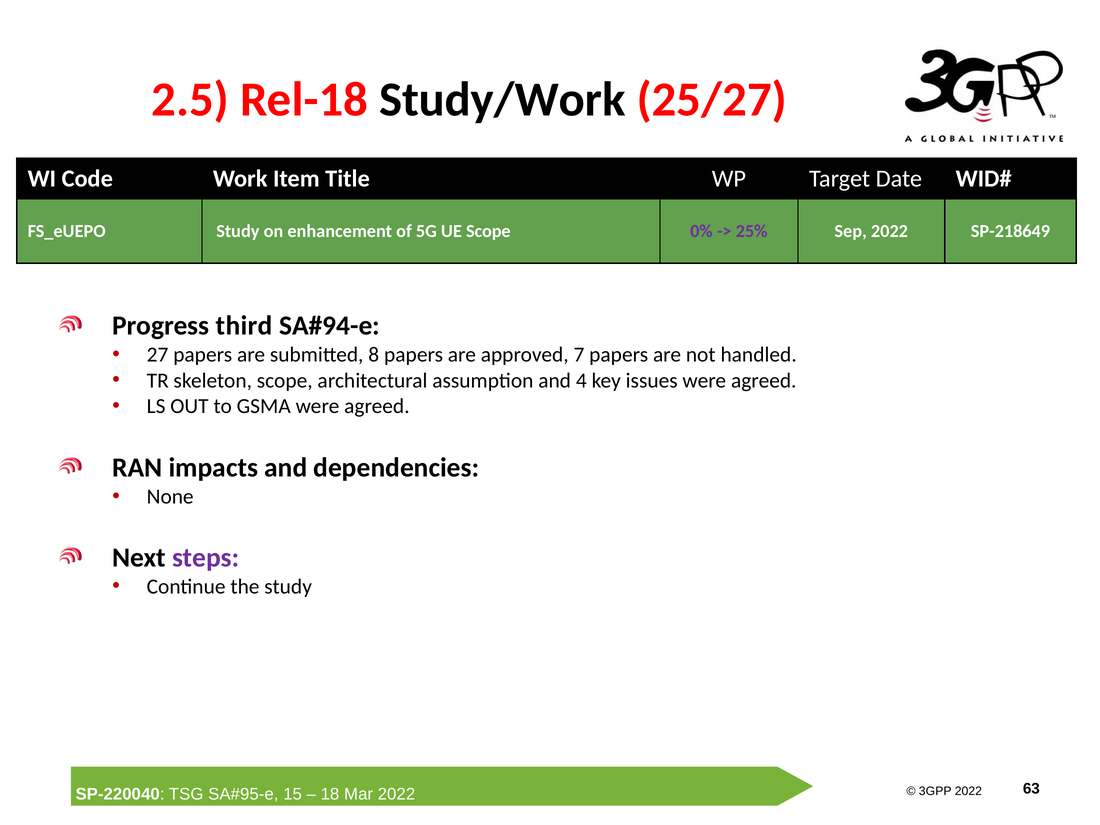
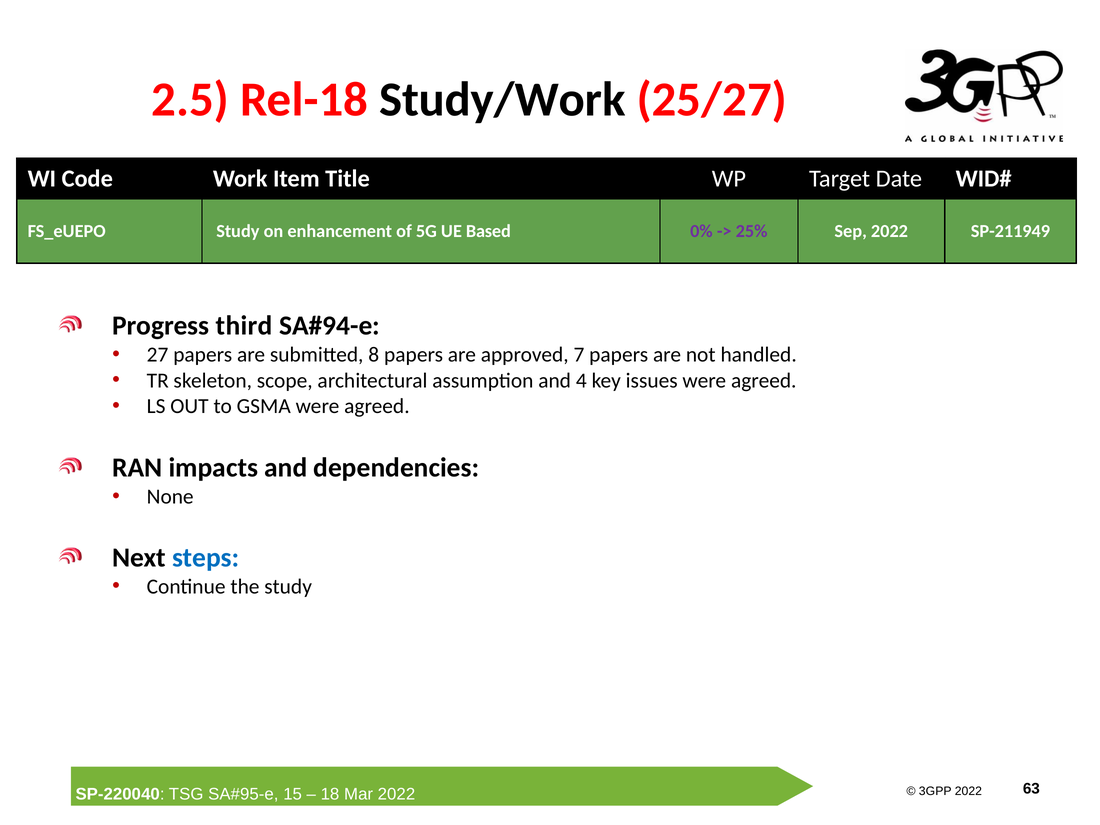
UE Scope: Scope -> Based
SP-218649: SP-218649 -> SP-211949
steps colour: purple -> blue
